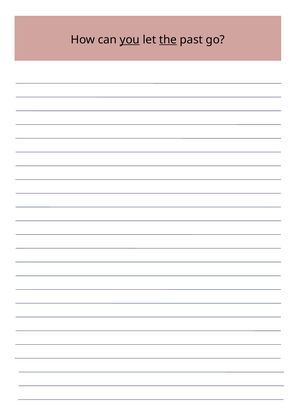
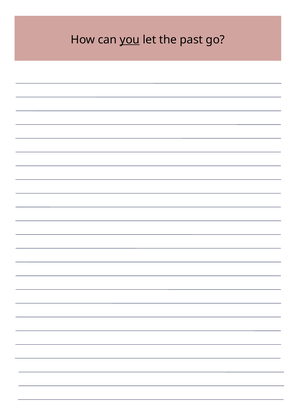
the underline: present -> none
